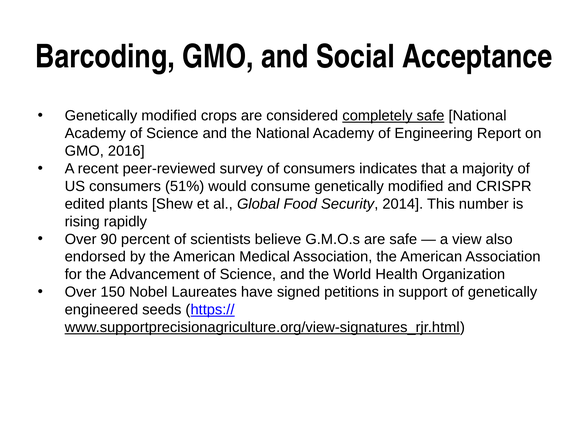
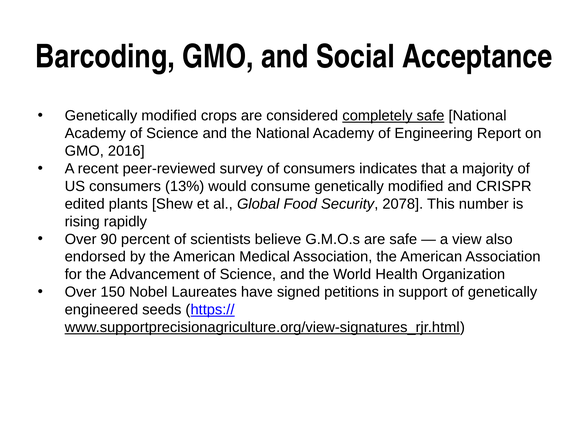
51%: 51% -> 13%
2014: 2014 -> 2078
